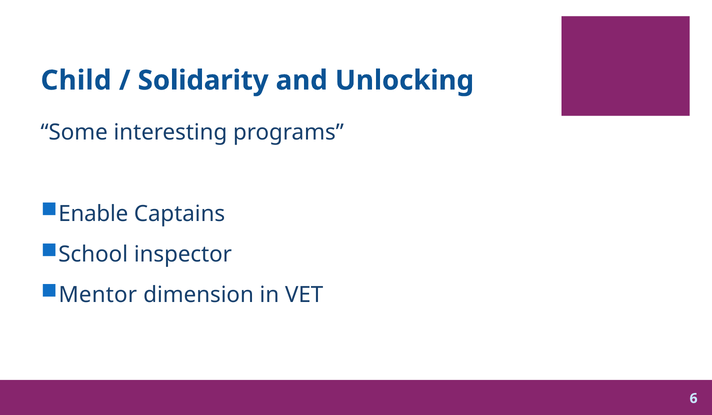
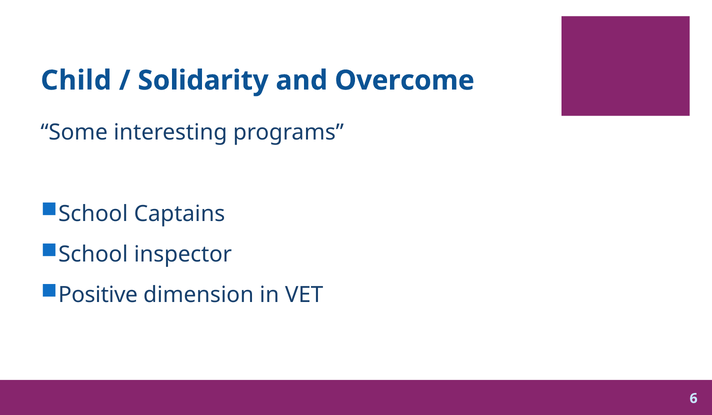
Unlocking: Unlocking -> Overcome
Enable at (93, 214): Enable -> School
Mentor: Mentor -> Positive
